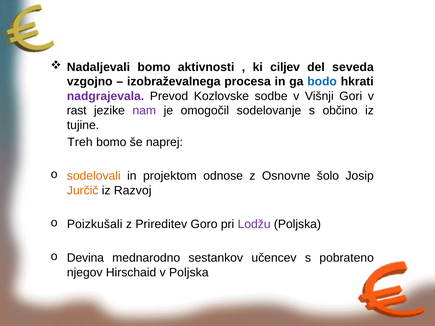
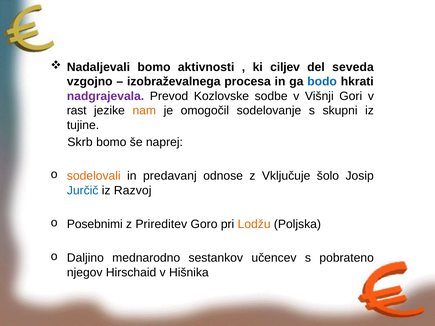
nam colour: purple -> orange
občino: občino -> skupni
Treh: Treh -> Skrb
projektom: projektom -> predavanj
Osnovne: Osnovne -> Vključuje
Jurčič colour: orange -> blue
Poizkušali: Poizkušali -> Posebnimi
Lodžu colour: purple -> orange
Devina: Devina -> Daljino
v Poljska: Poljska -> Hišnika
